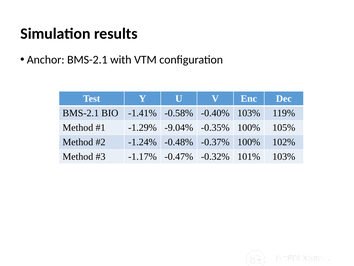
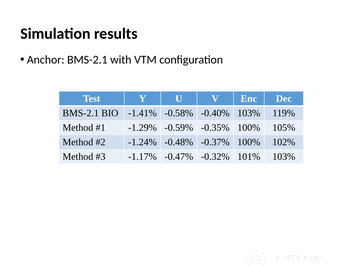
-9.04%: -9.04% -> -0.59%
